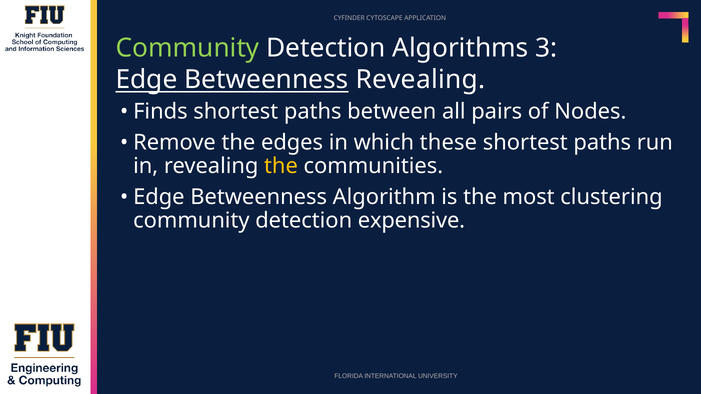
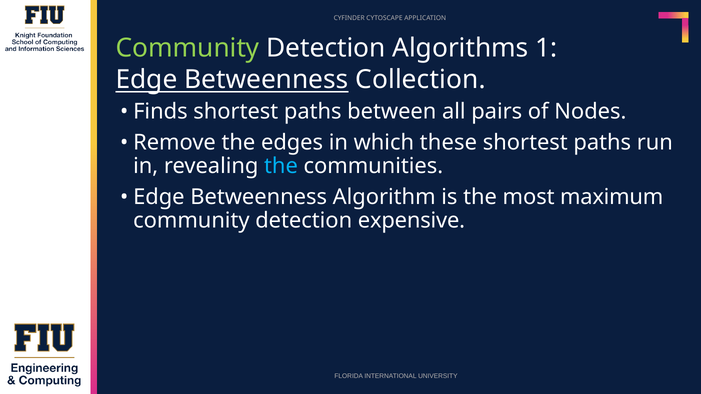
3: 3 -> 1
Betweenness Revealing: Revealing -> Collection
the at (281, 166) colour: yellow -> light blue
clustering: clustering -> maximum
